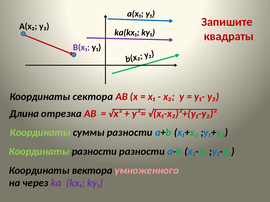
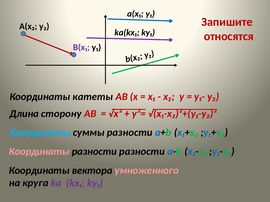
квадраты: квадраты -> относятся
сектора: сектора -> катеты
отрезка: отрезка -> сторону
Координаты at (40, 133) colour: light green -> light blue
Координаты at (39, 152) colour: light green -> pink
через: через -> круга
